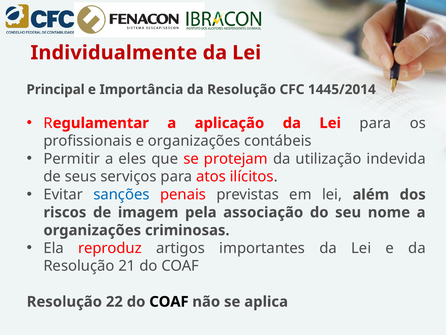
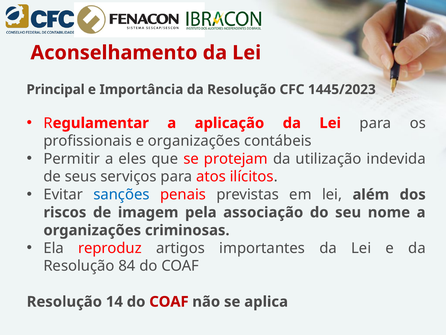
Individualmente: Individualmente -> Aconselhamento
1445/2014: 1445/2014 -> 1445/2023
21: 21 -> 84
22: 22 -> 14
COAF at (169, 301) colour: black -> red
